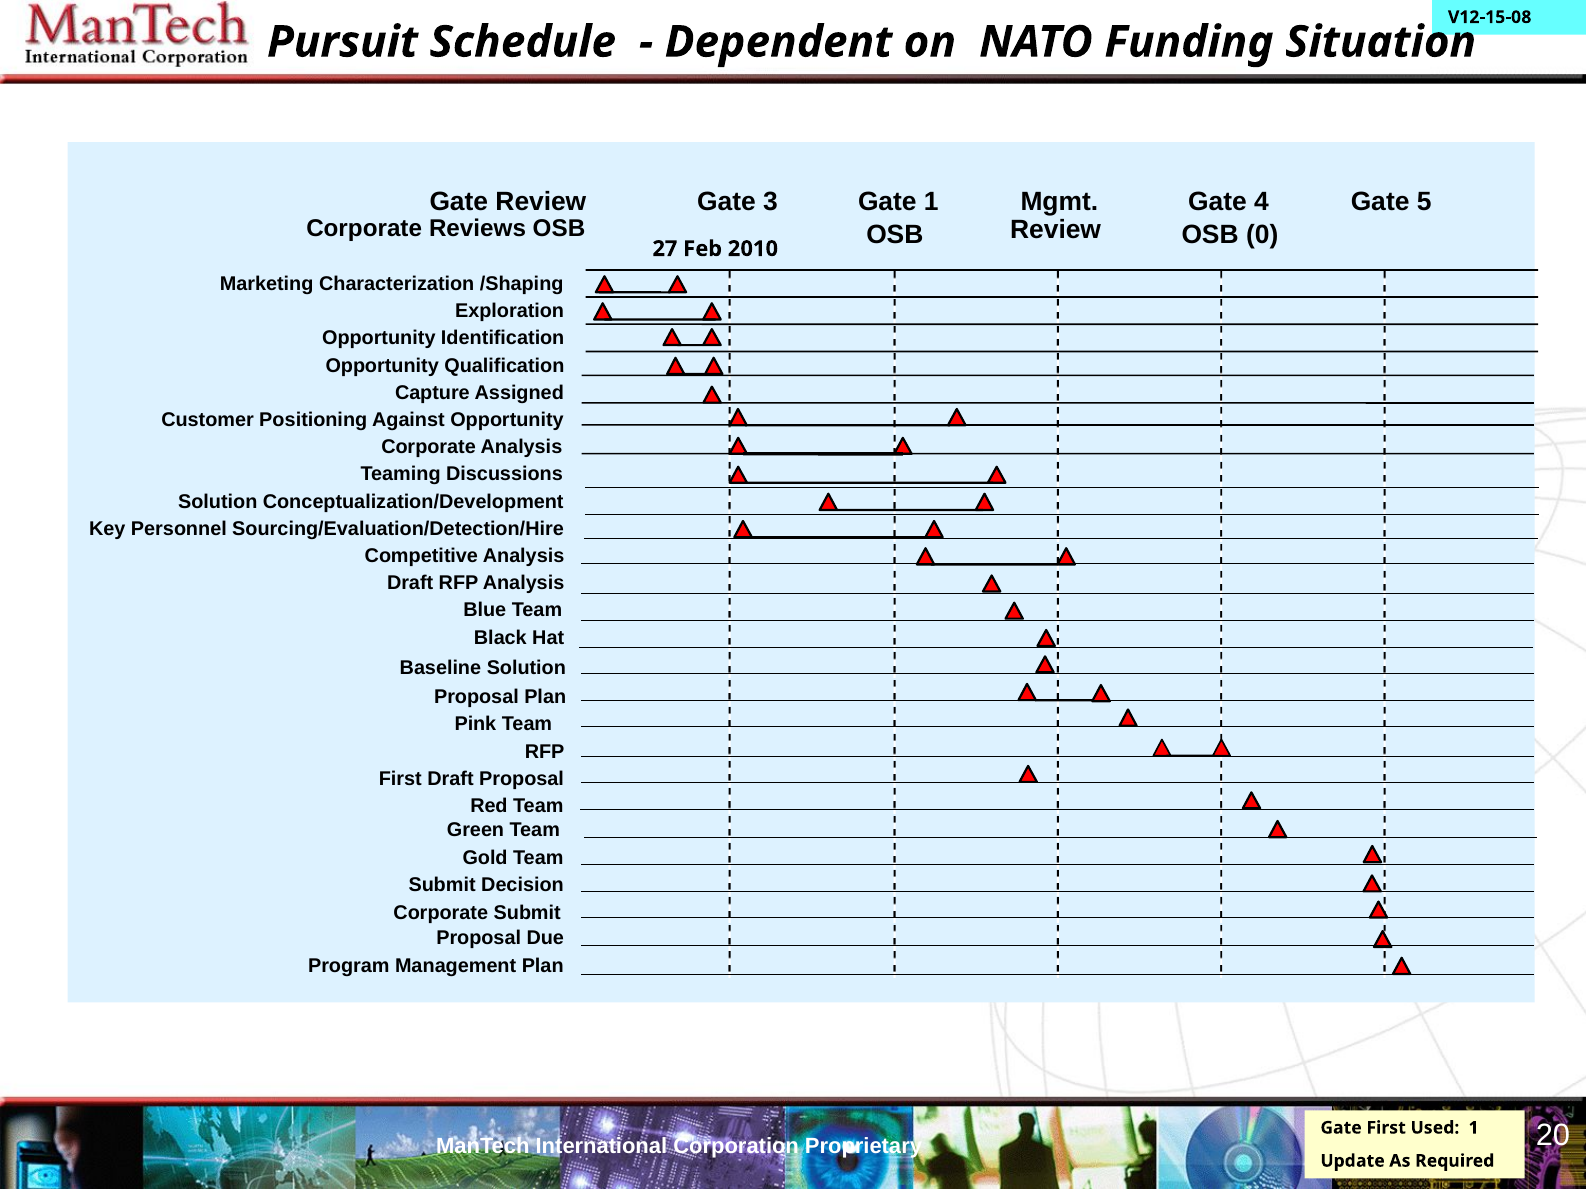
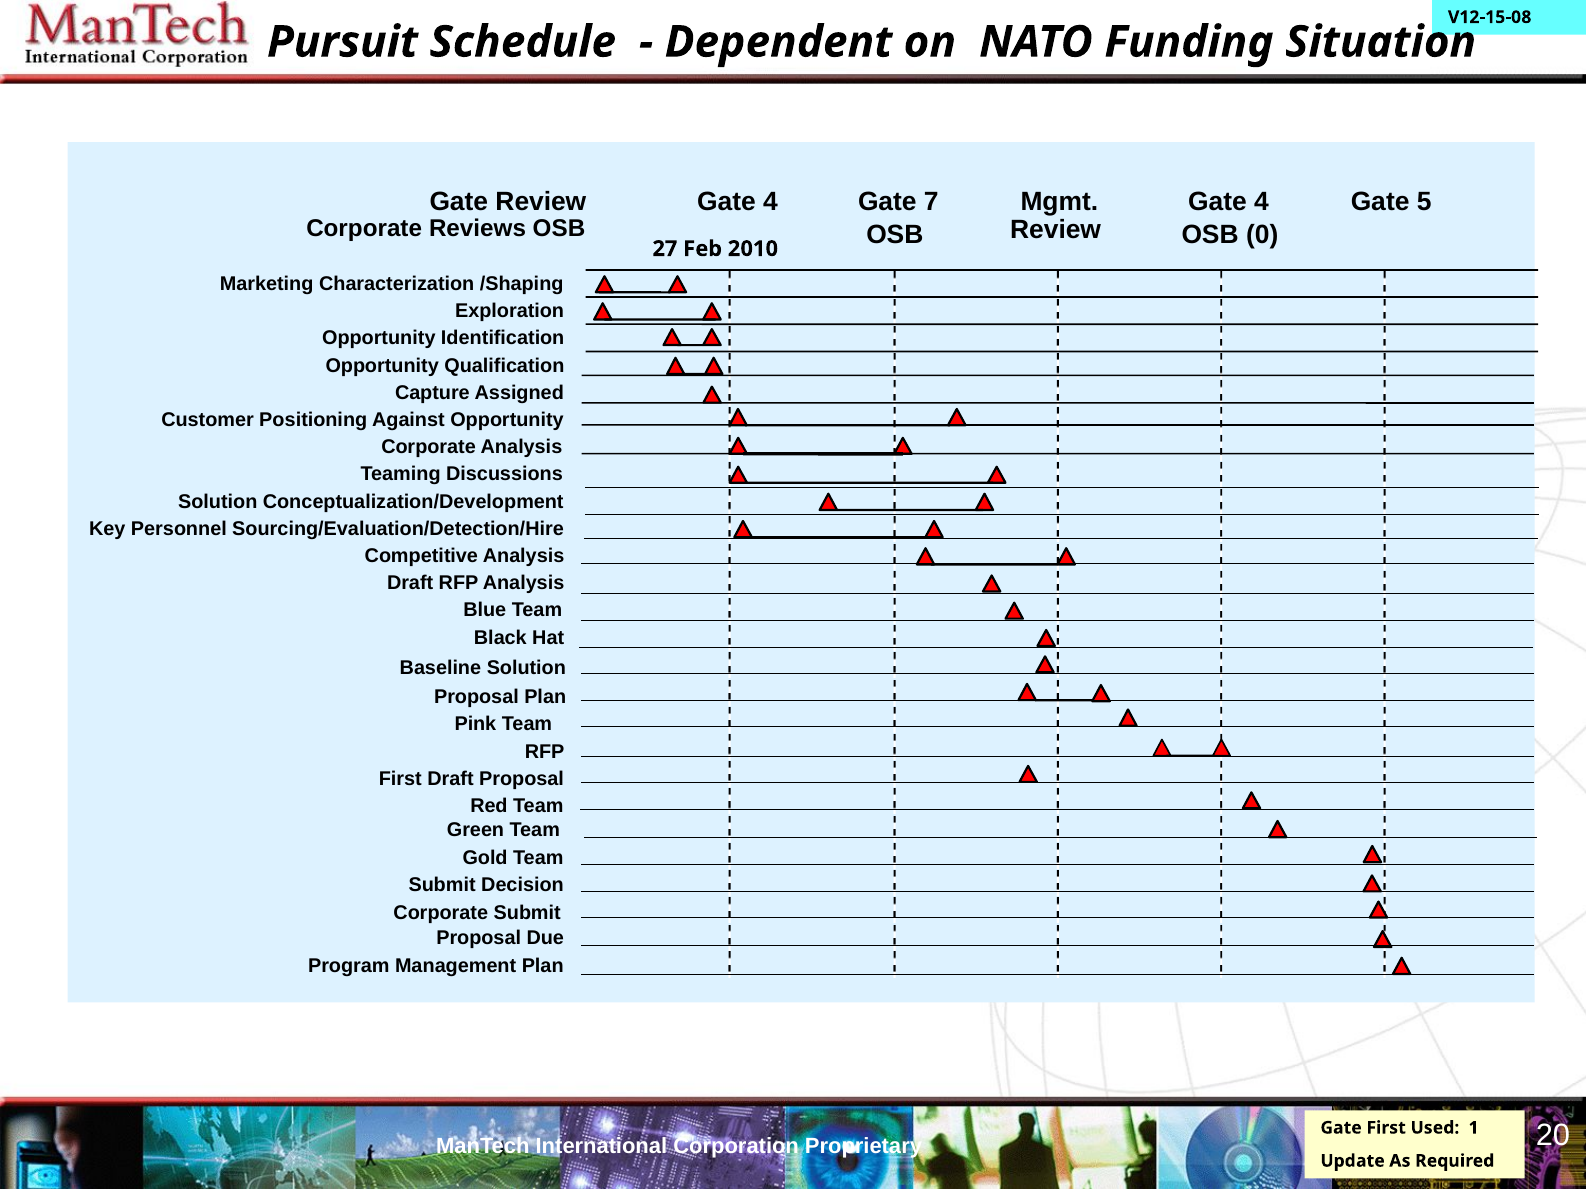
3 at (771, 202): 3 -> 4
Gate 1: 1 -> 7
